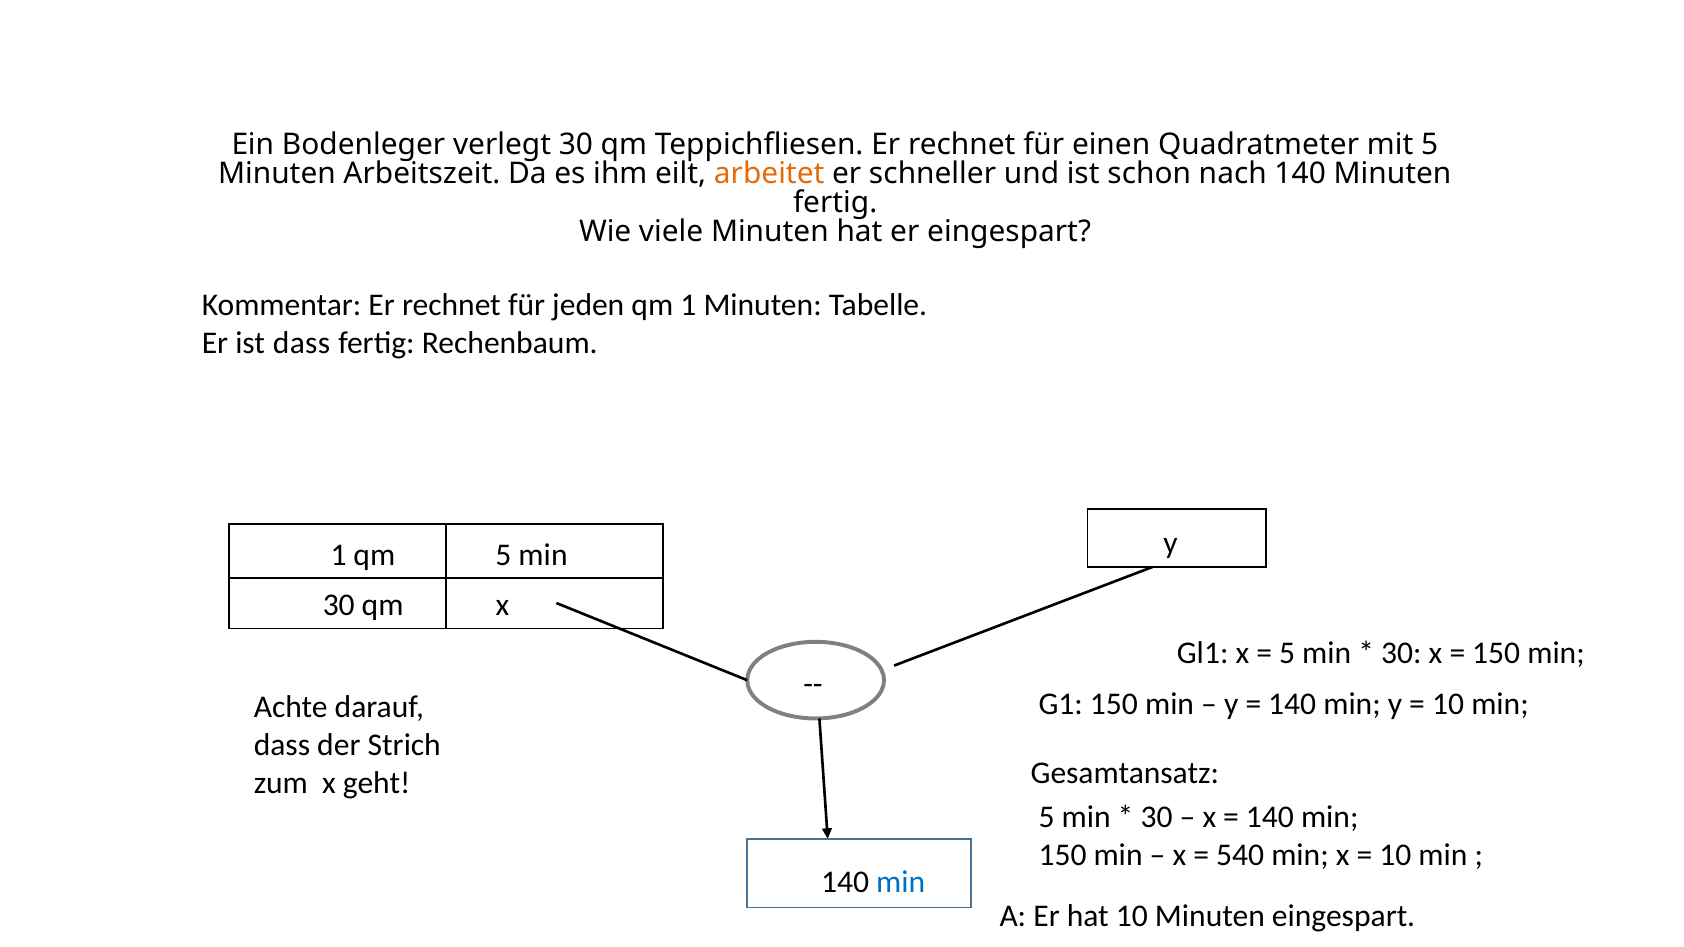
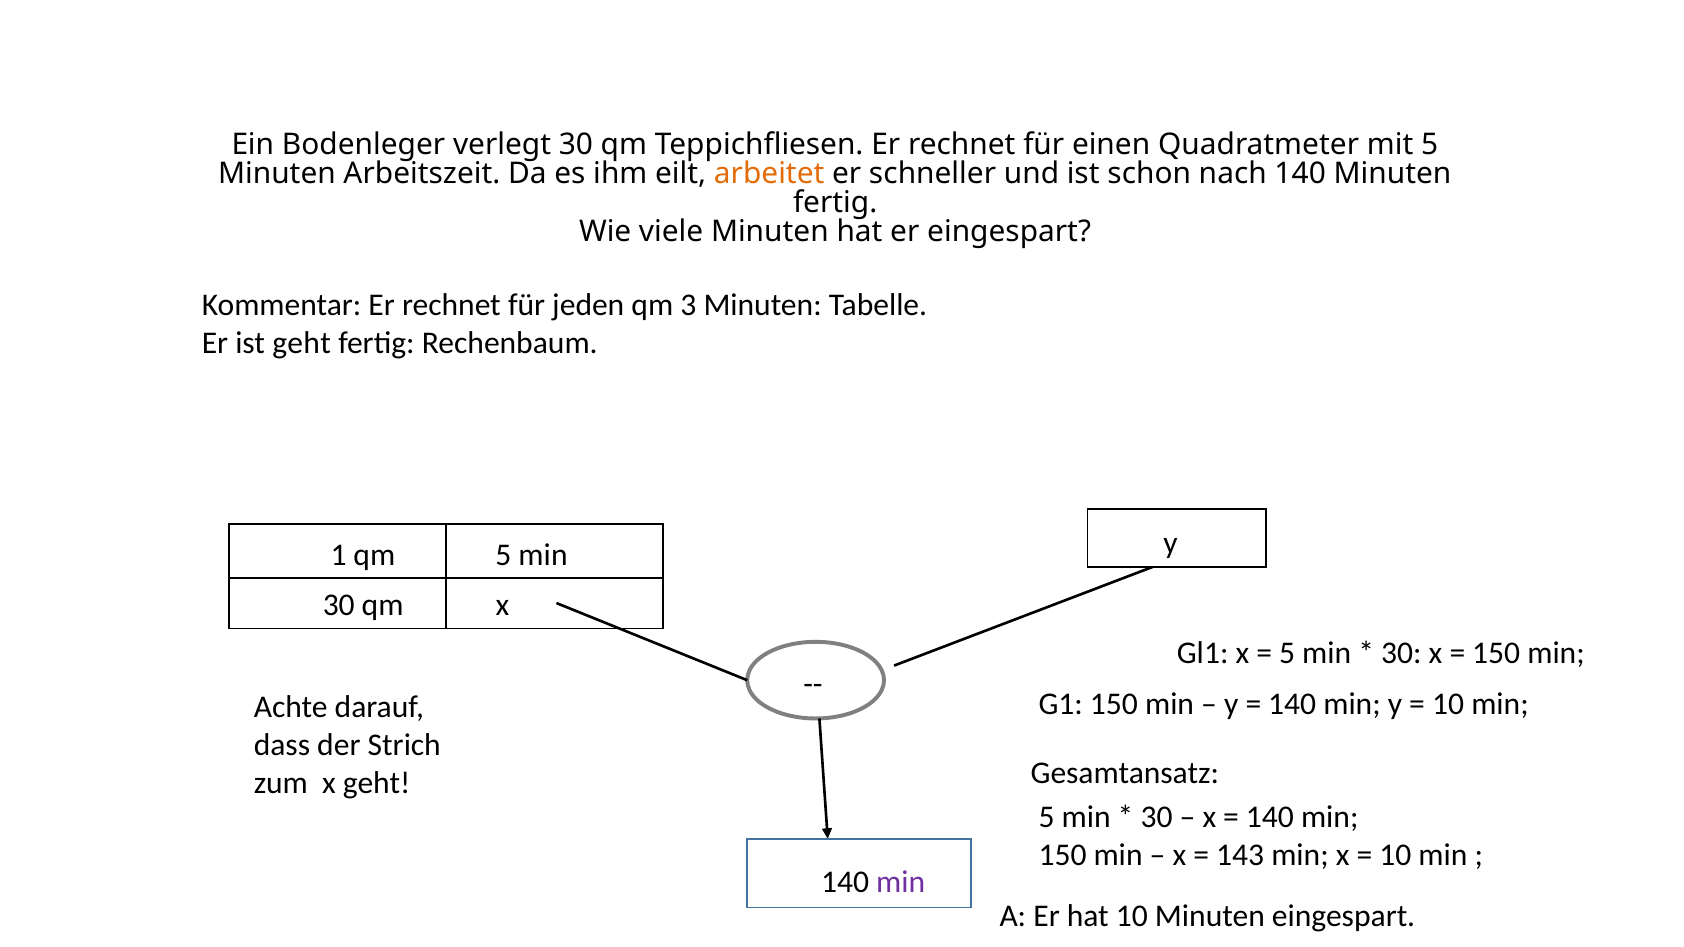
qm 1: 1 -> 3
ist dass: dass -> geht
540: 540 -> 143
min at (901, 882) colour: blue -> purple
